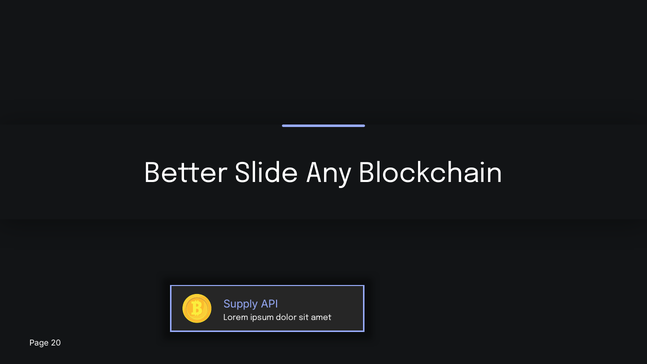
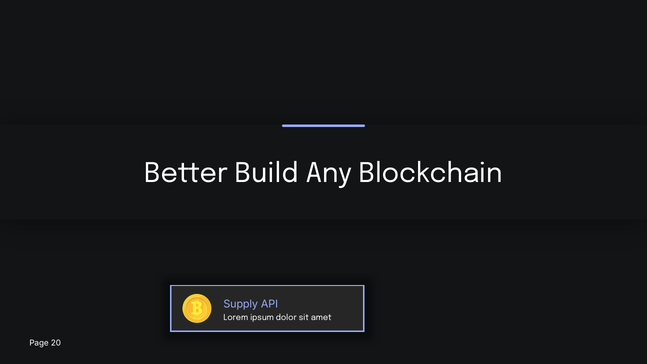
Slide: Slide -> Build
